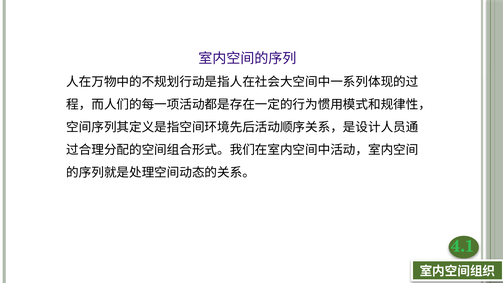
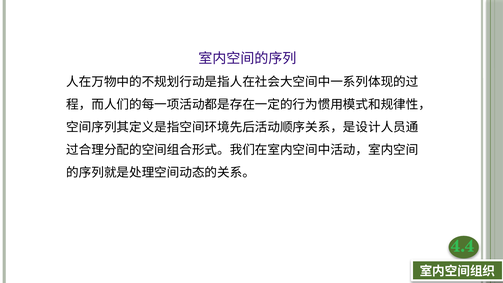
4.1: 4.1 -> 4.4
